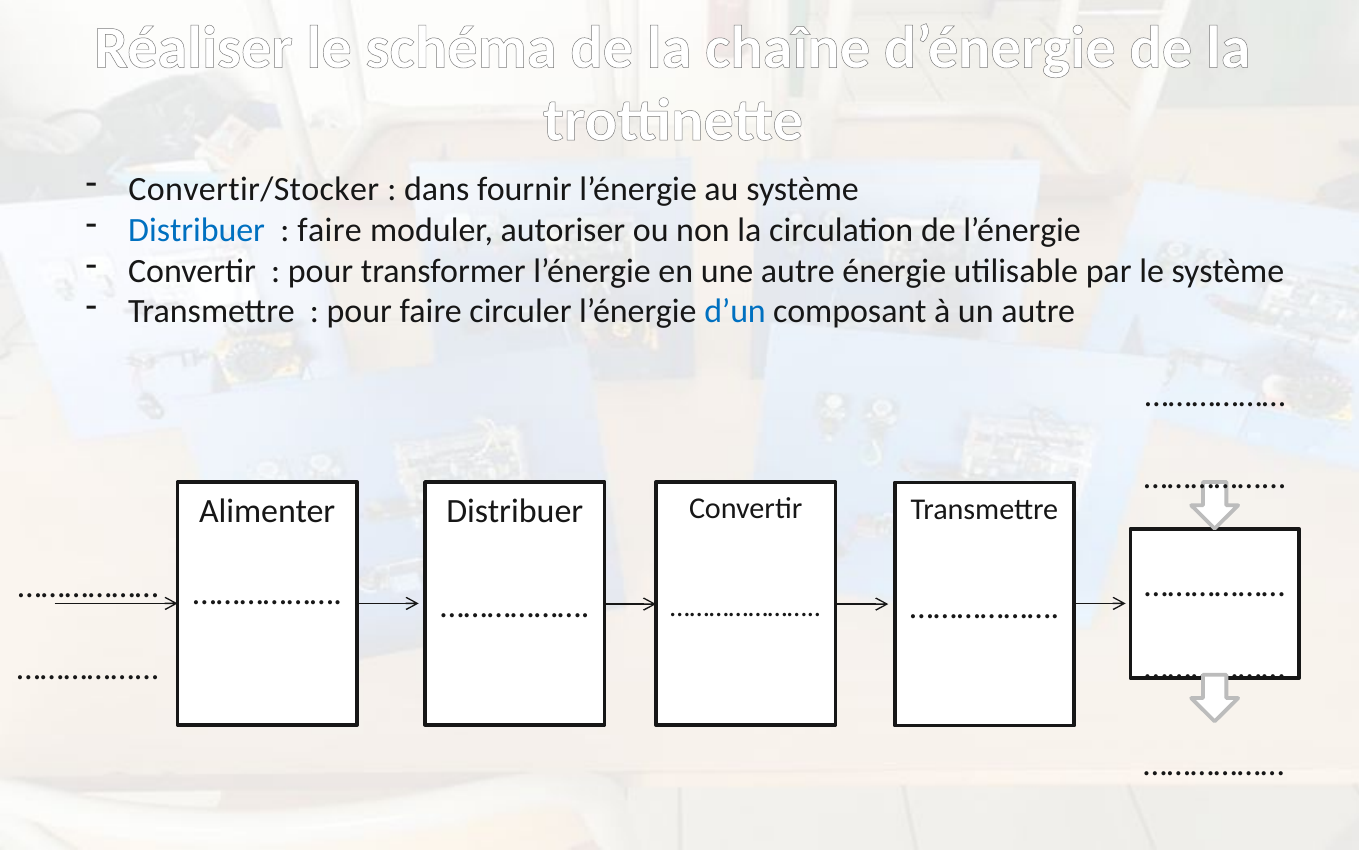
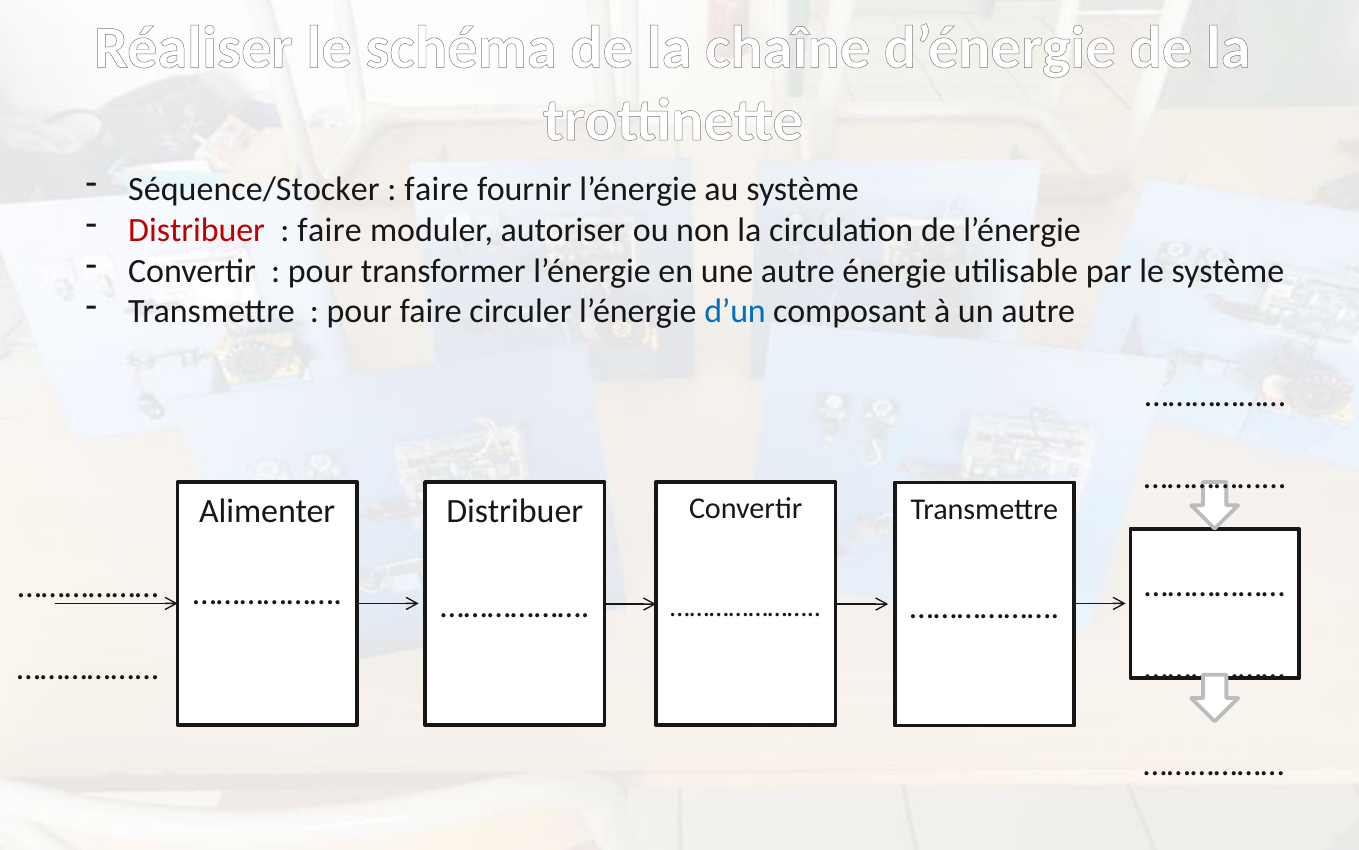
Convertir/Stocker: Convertir/Stocker -> Séquence/Stocker
dans at (437, 189): dans -> faire
Distribuer at (197, 230) colour: blue -> red
